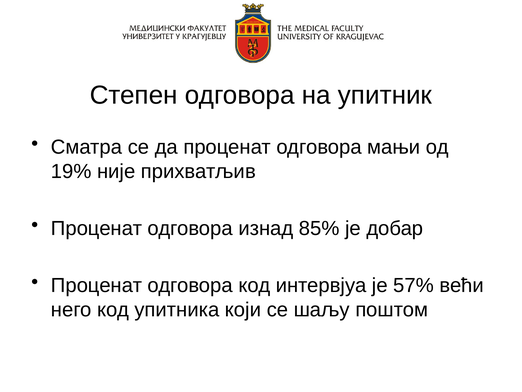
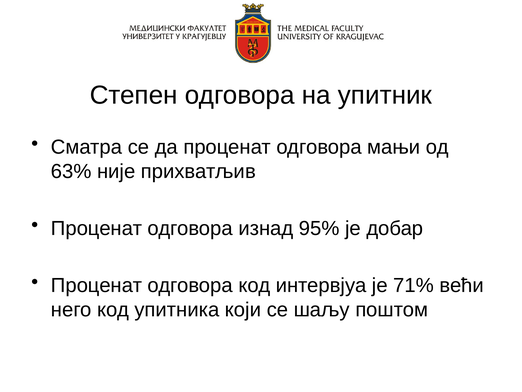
19%: 19% -> 63%
85%: 85% -> 95%
57%: 57% -> 71%
